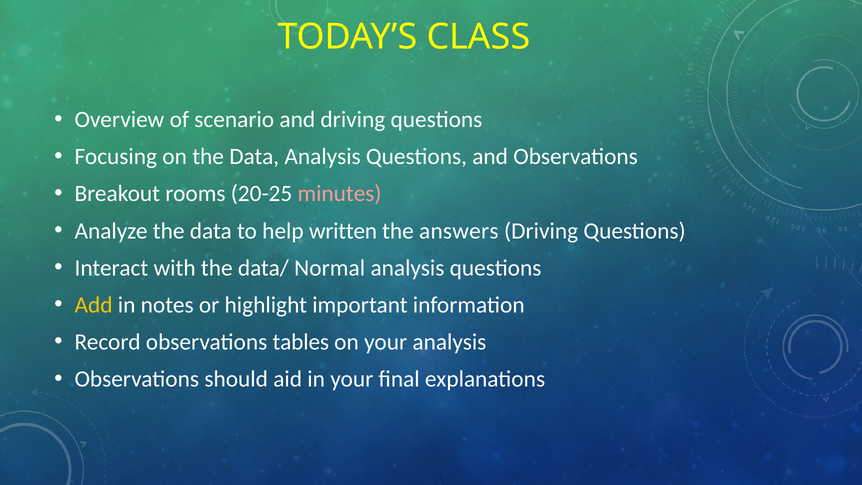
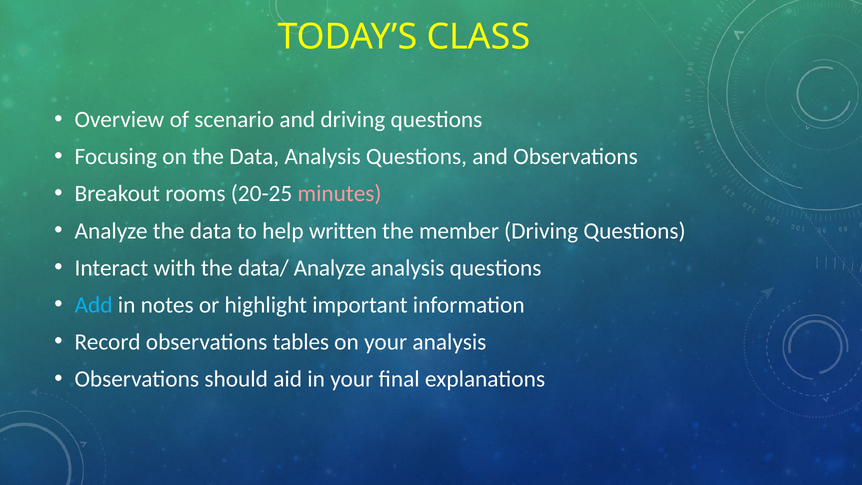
answers: answers -> member
data/ Normal: Normal -> Analyze
Add colour: yellow -> light blue
